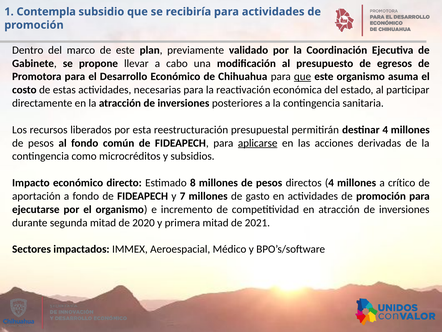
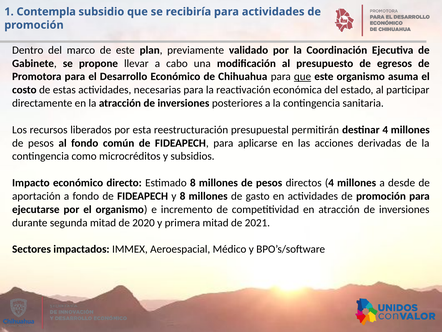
aplicarse underline: present -> none
crítico: crítico -> desde
y 7: 7 -> 8
